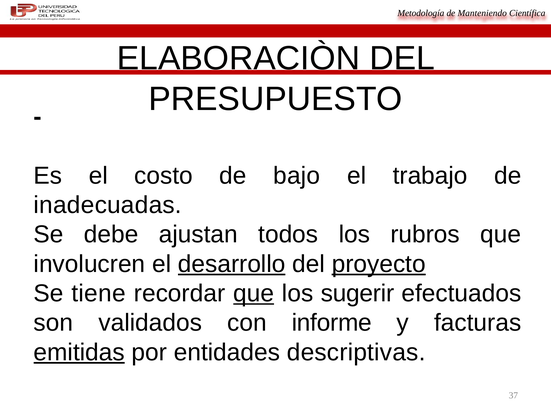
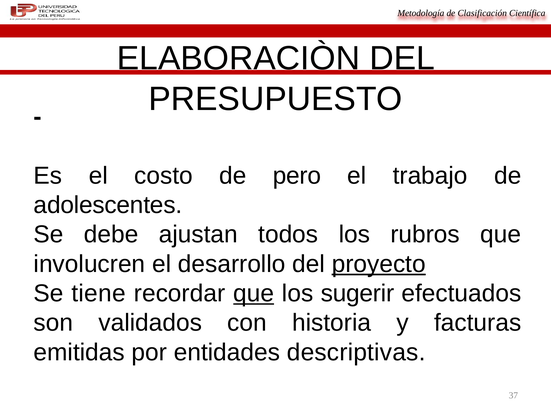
Manteniendo: Manteniendo -> Clasificación
bajo: bajo -> pero
inadecuadas: inadecuadas -> adolescentes
desarrollo underline: present -> none
informe: informe -> historia
emitidas underline: present -> none
